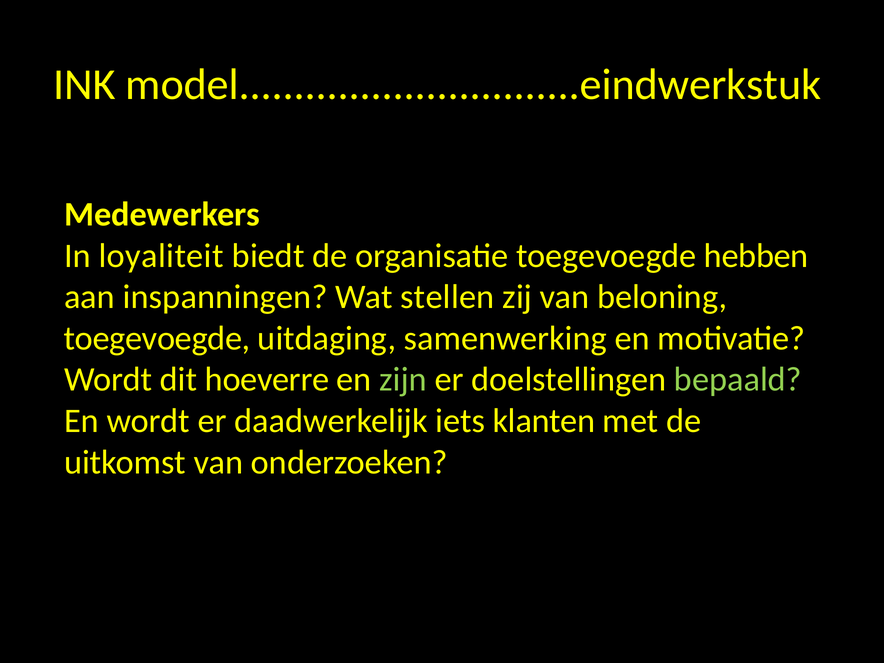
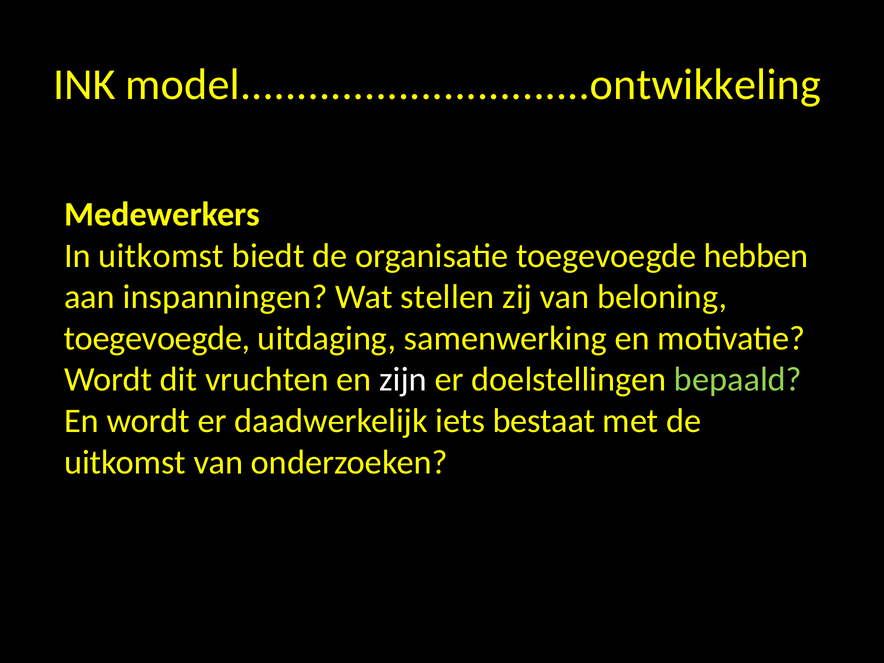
model...............................eindwerkstuk: model...............................eindwerkstuk -> model...............................ontwikkeling
In loyaliteit: loyaliteit -> uitkomst
hoeverre: hoeverre -> vruchten
zijn colour: light green -> white
klanten: klanten -> bestaat
